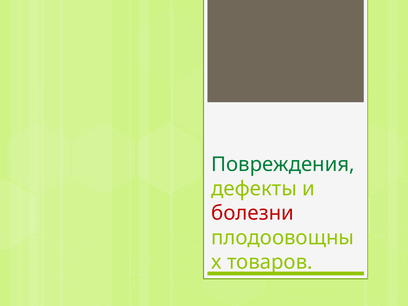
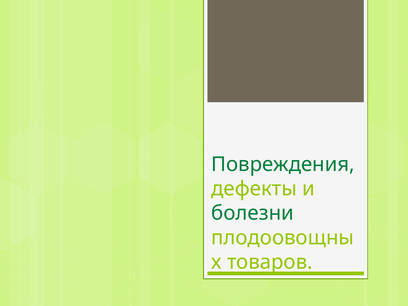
болезни colour: red -> green
